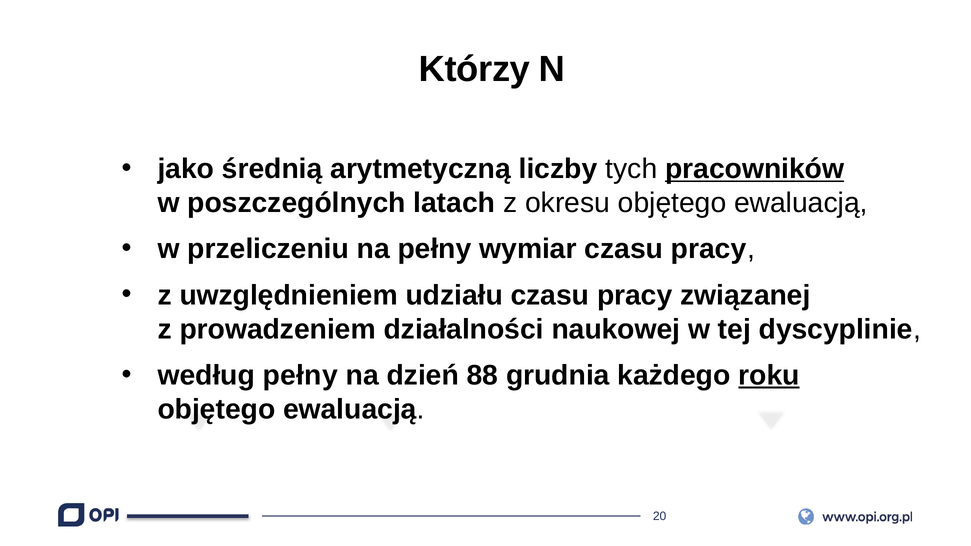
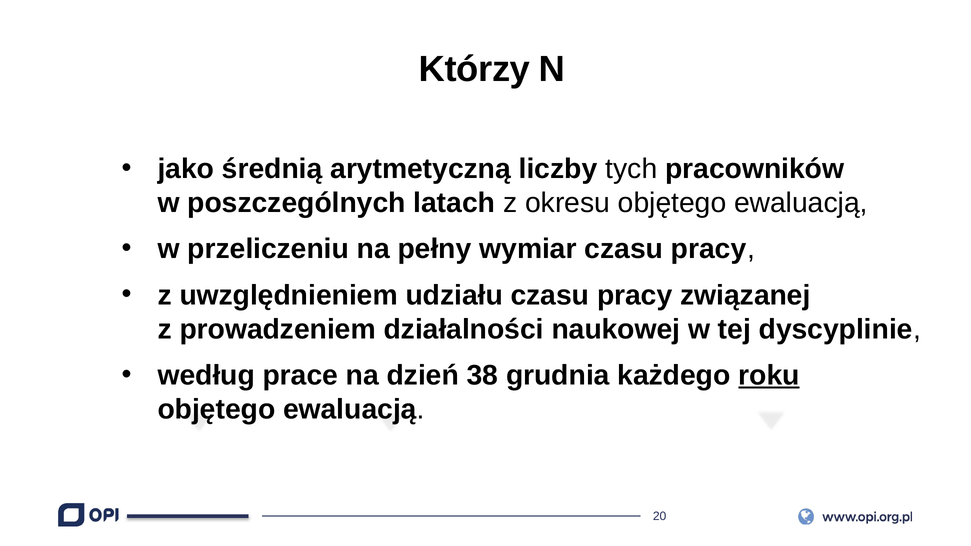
pracowników underline: present -> none
według pełny: pełny -> prace
88: 88 -> 38
